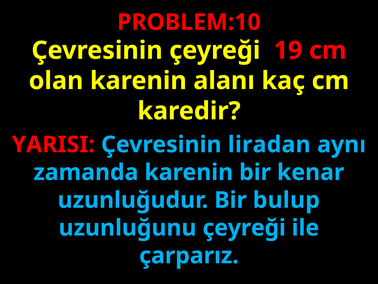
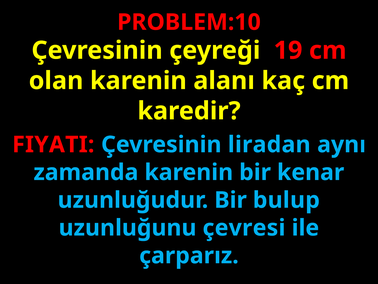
YARISI: YARISI -> FIYATI
uzunluğunu çeyreği: çeyreği -> çevresi
